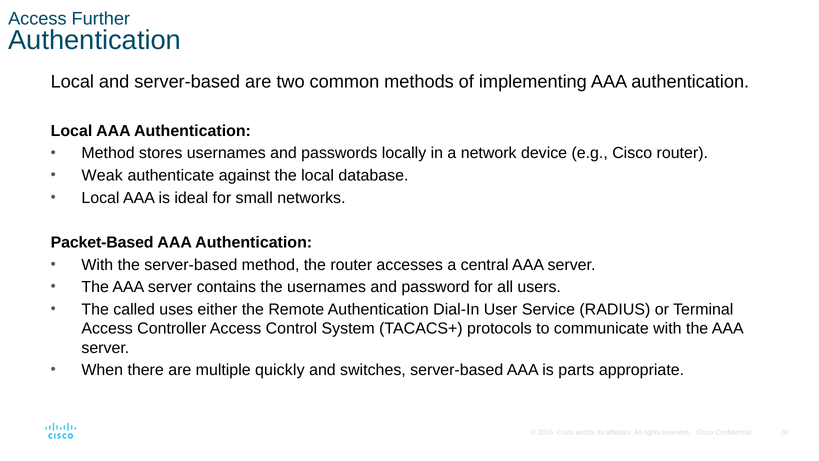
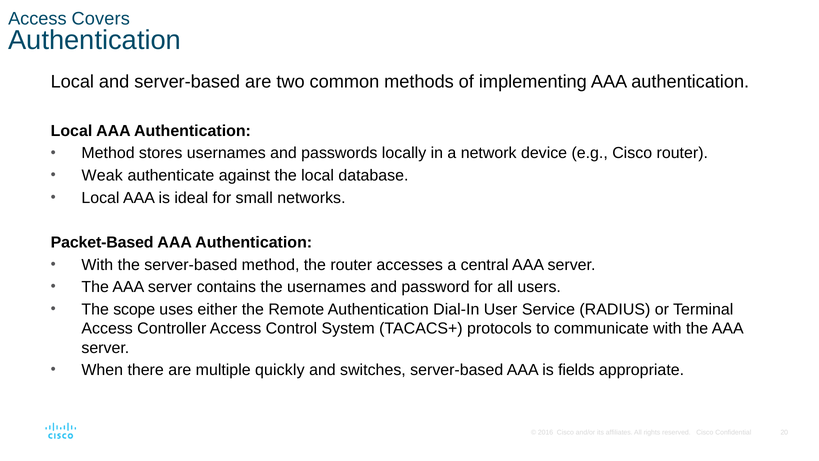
Further: Further -> Covers
called: called -> scope
parts: parts -> fields
